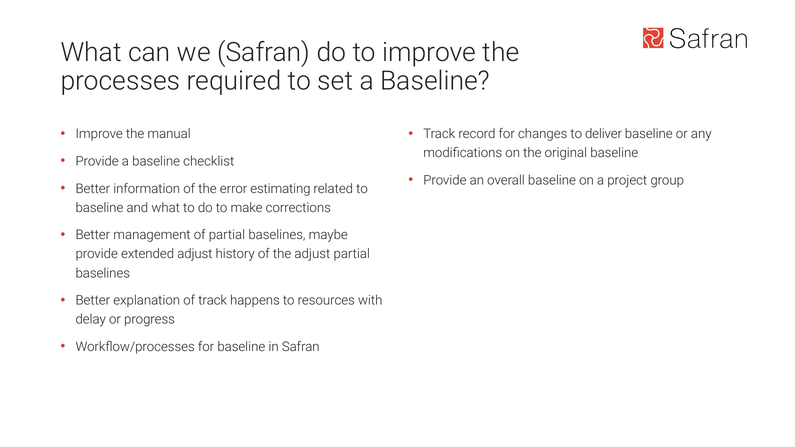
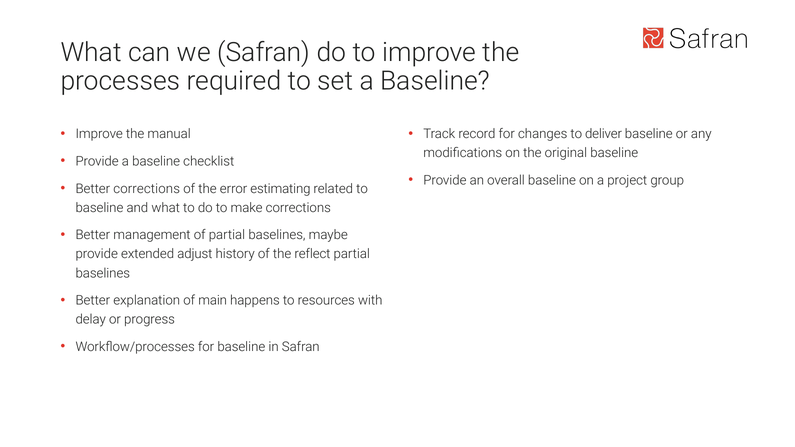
Better information: information -> corrections
the adjust: adjust -> reflect
of track: track -> main
